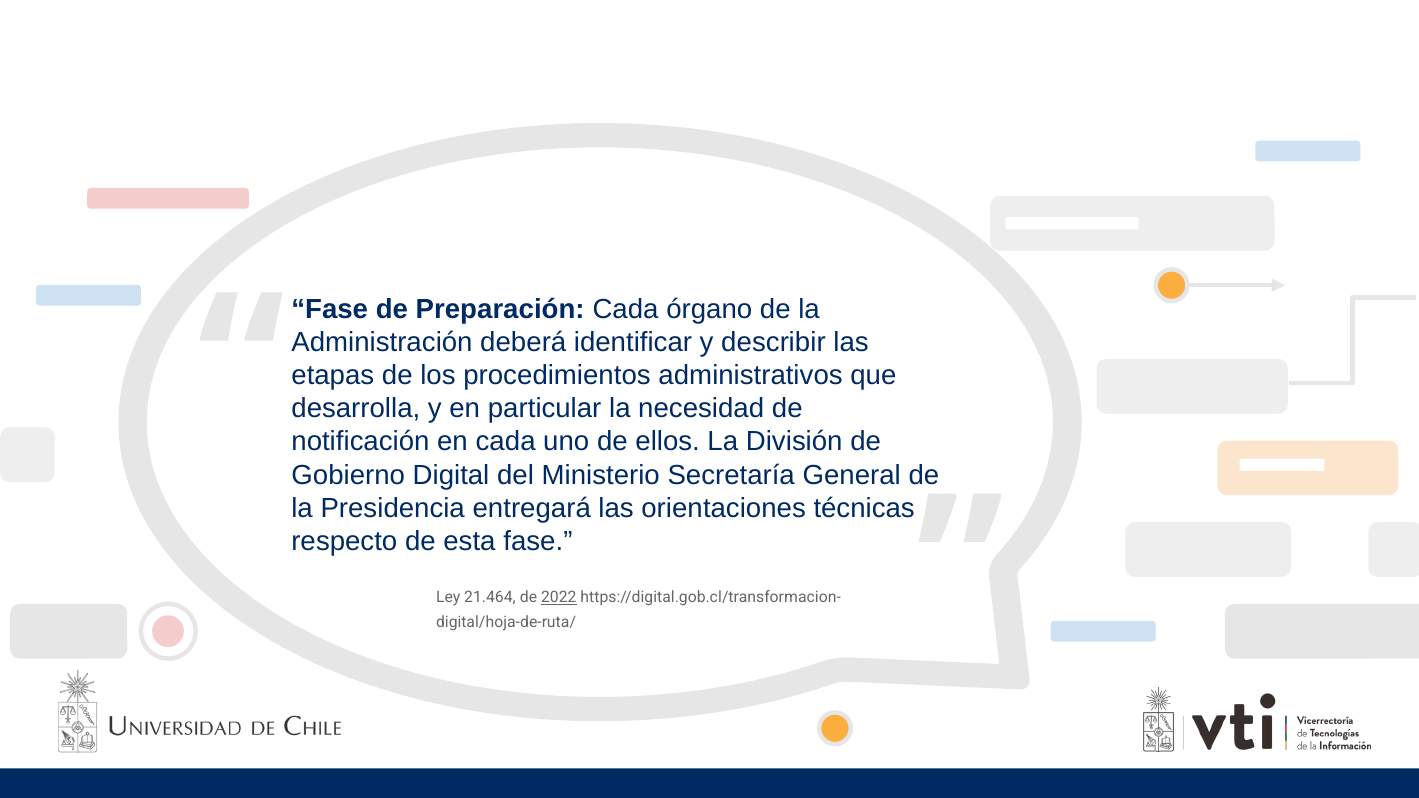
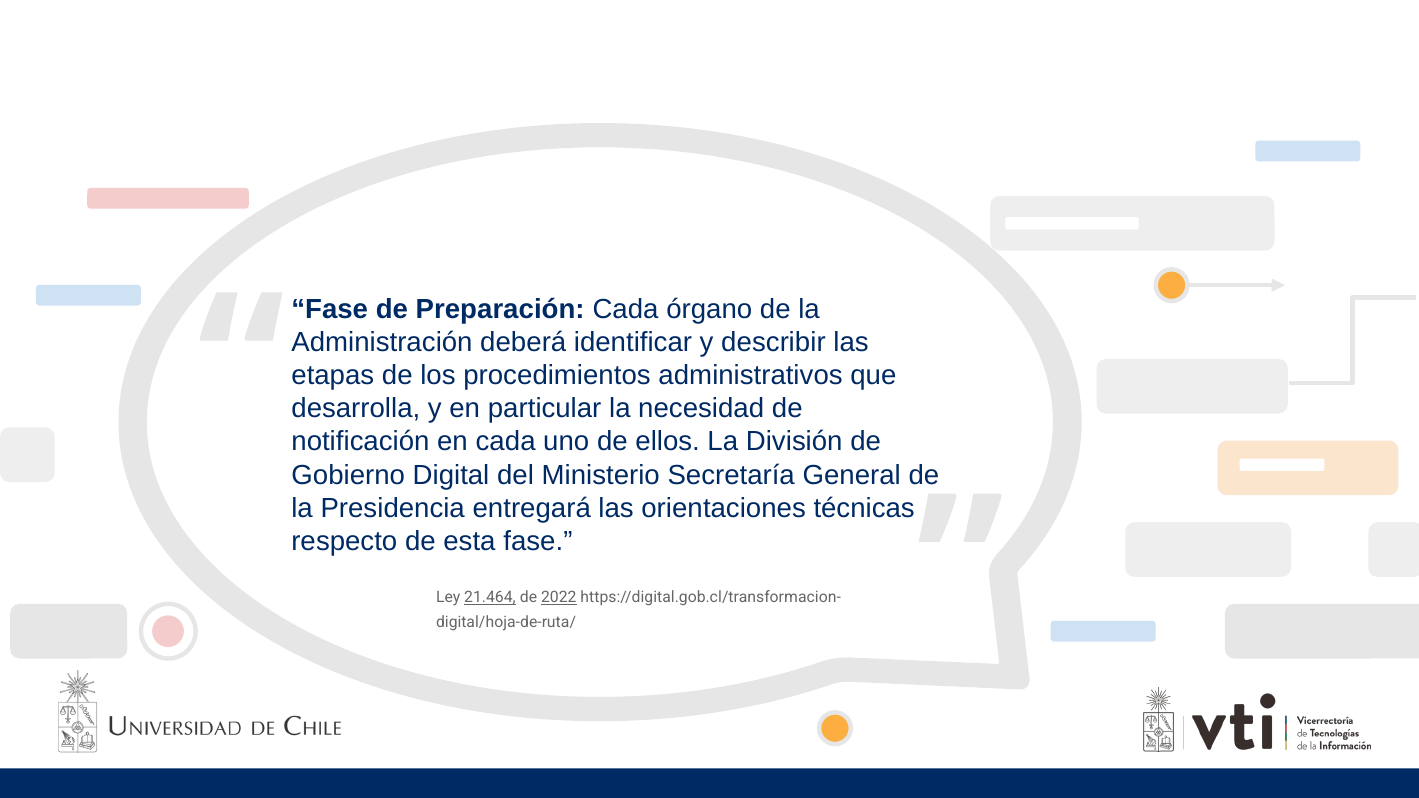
21.464 underline: none -> present
